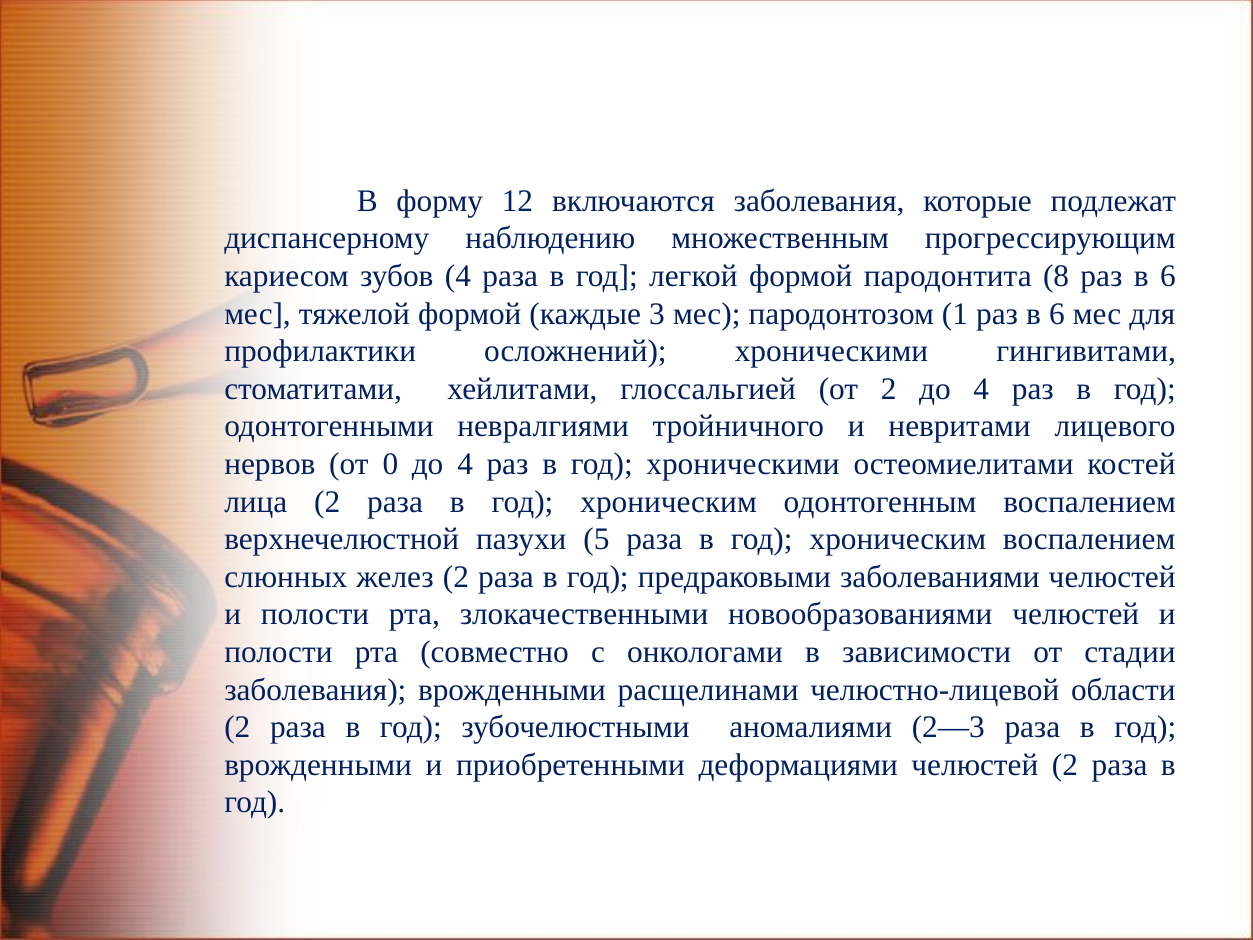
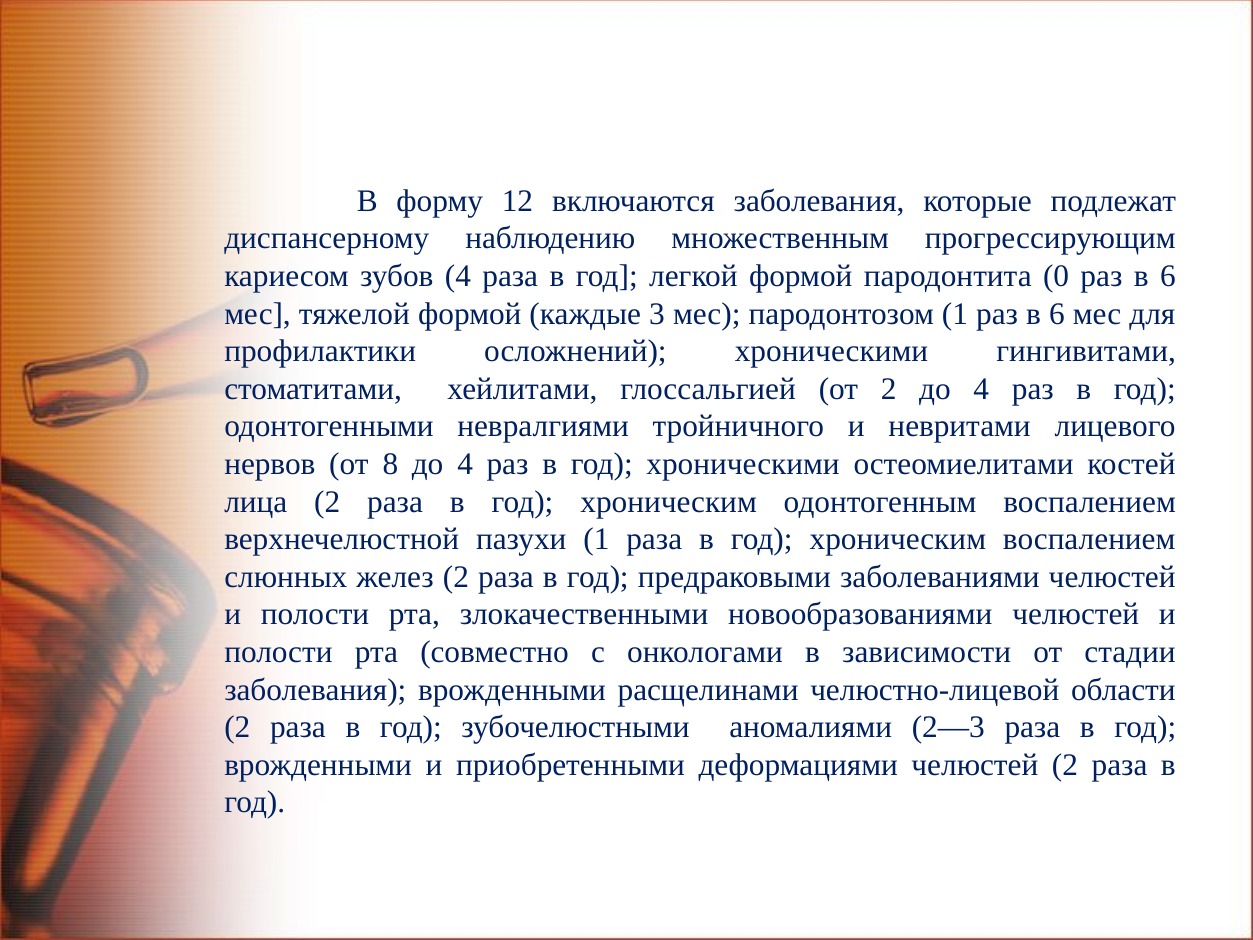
8: 8 -> 0
0: 0 -> 8
пазухи 5: 5 -> 1
